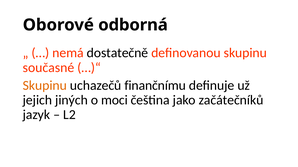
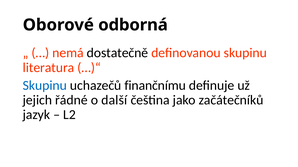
současné: současné -> literatura
Skupinu at (45, 86) colour: orange -> blue
jiných: jiných -> řádné
moci: moci -> další
